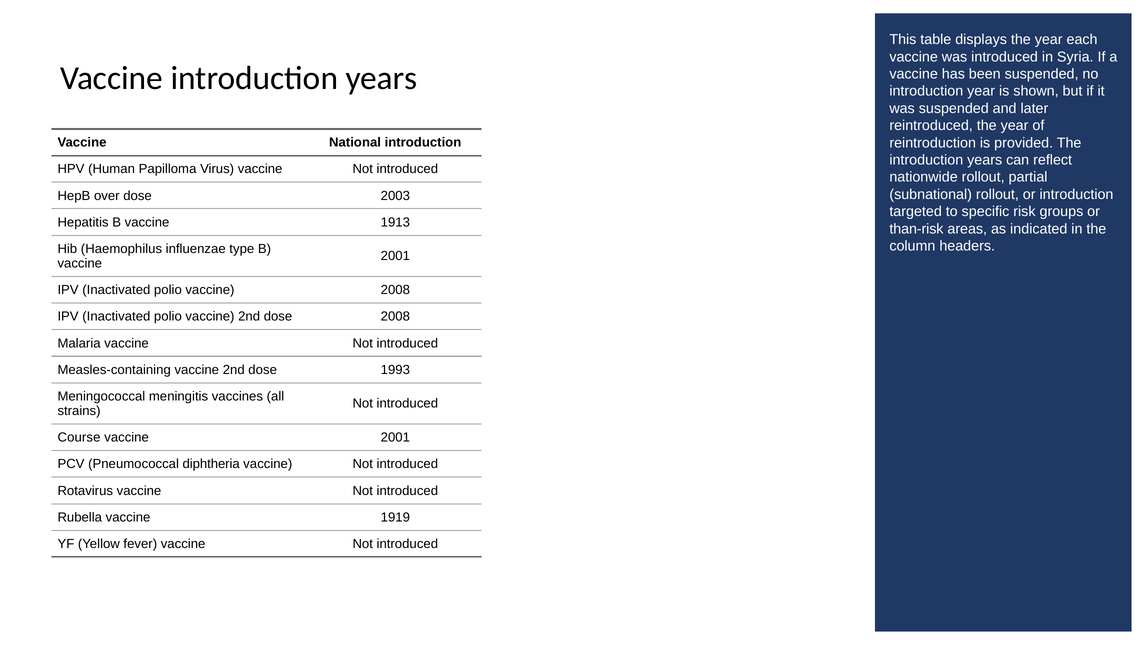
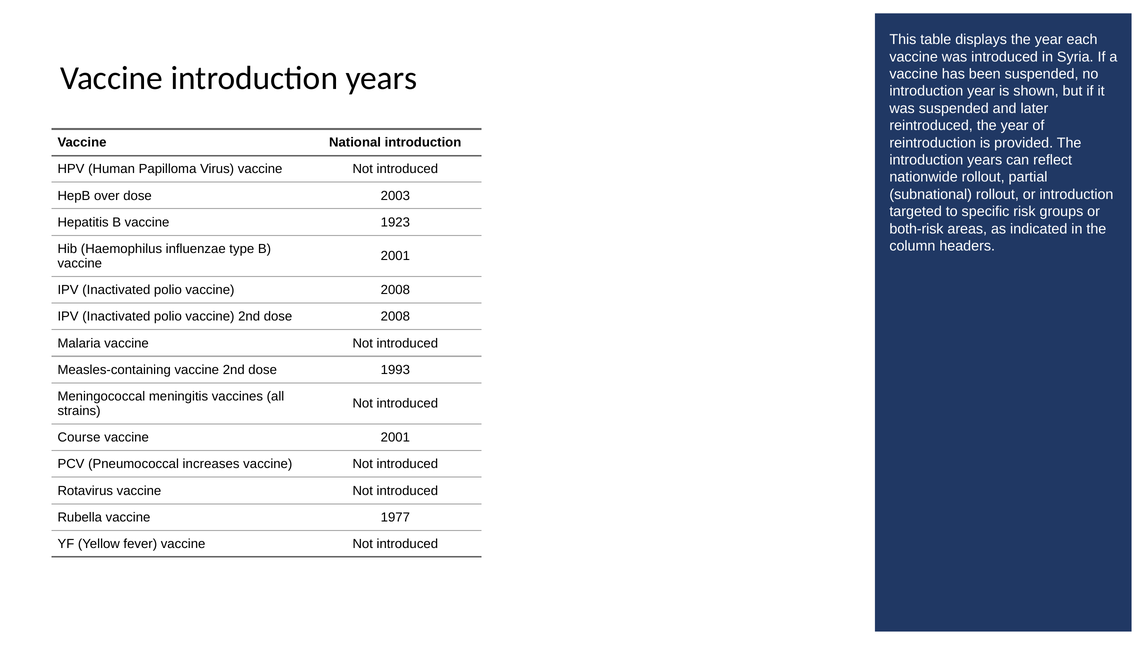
1913: 1913 -> 1923
than-risk: than-risk -> both-risk
diphtheria: diphtheria -> increases
1919: 1919 -> 1977
